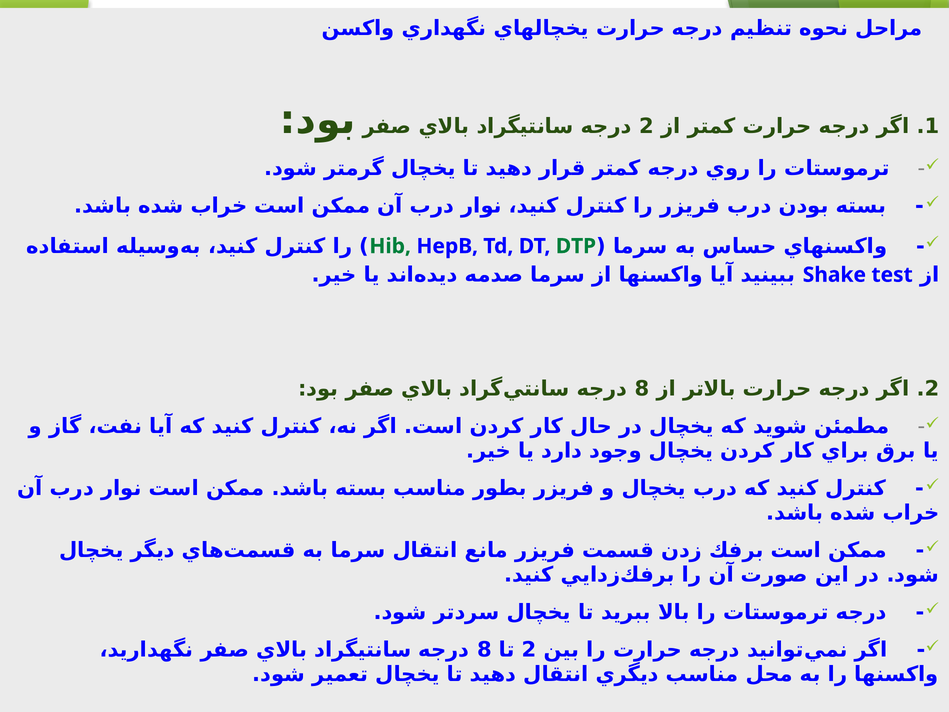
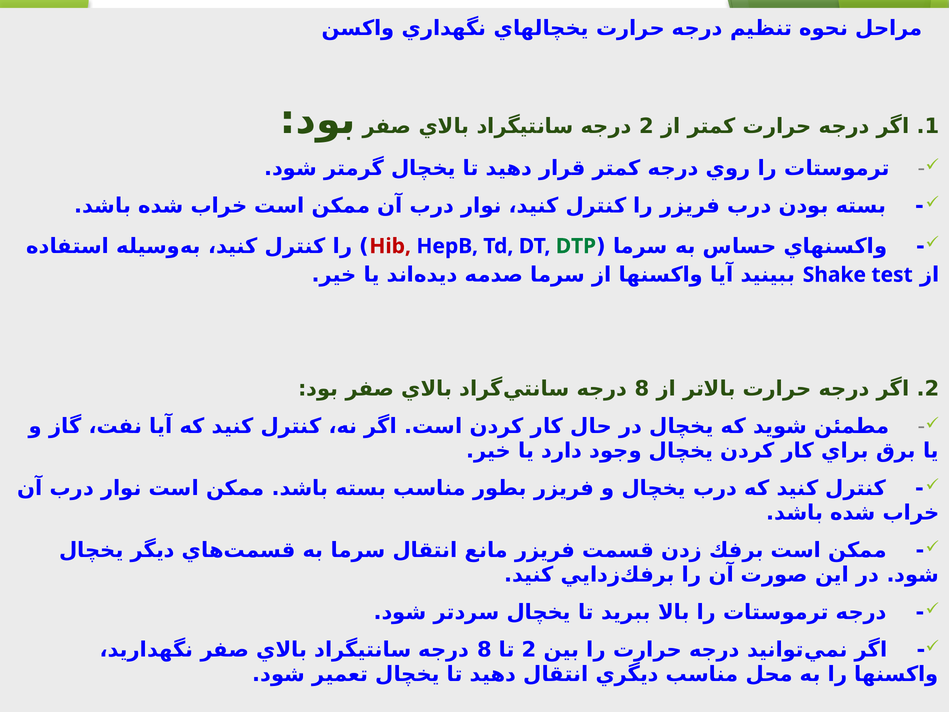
Hib colour: green -> red
